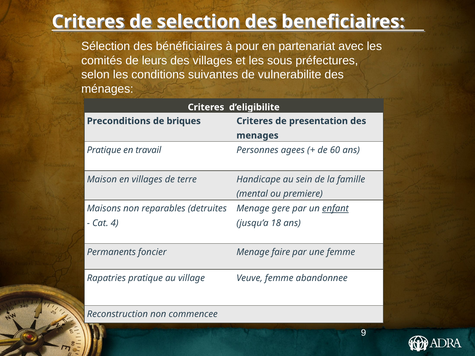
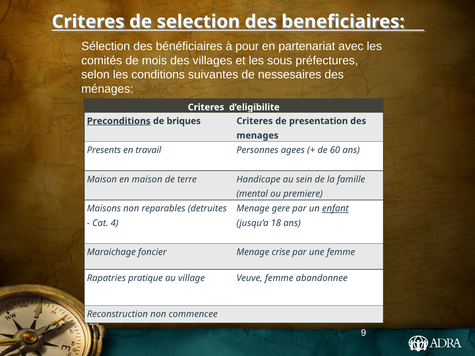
leurs: leurs -> mois
vulnerabilite: vulnerabilite -> nessesaires
Preconditions underline: none -> present
Pratique at (104, 150): Pratique -> Presents
en villages: villages -> maison
Permanents: Permanents -> Maraichage
faire: faire -> crise
